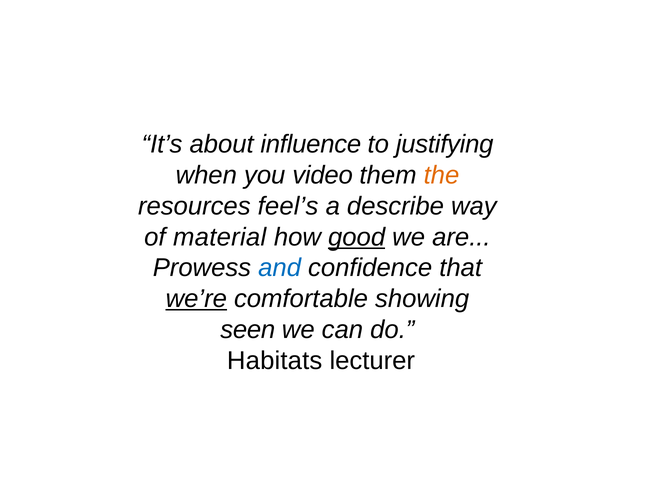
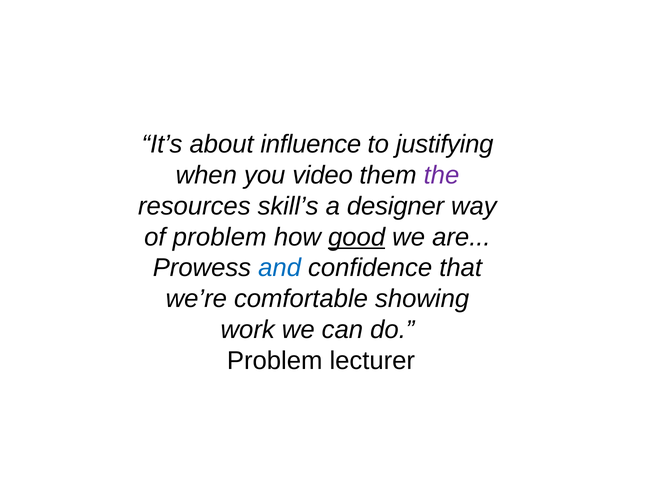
the colour: orange -> purple
feel’s: feel’s -> skill’s
describe: describe -> designer
of material: material -> problem
we’re underline: present -> none
seen: seen -> work
Habitats at (275, 360): Habitats -> Problem
